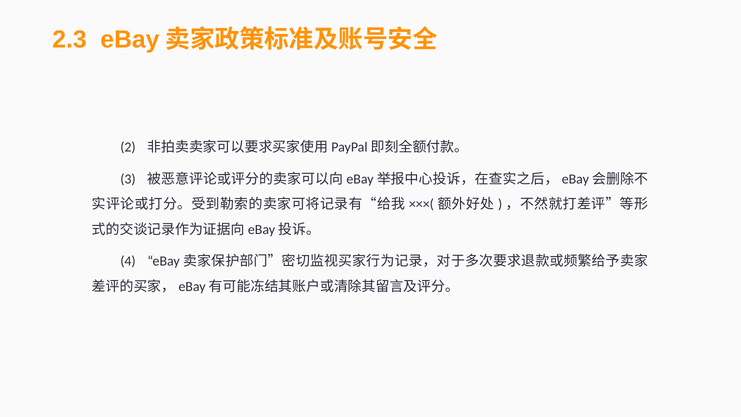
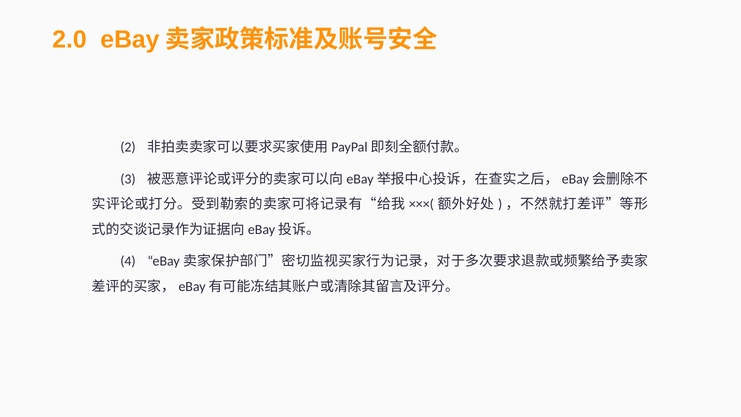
2.3: 2.3 -> 2.0
